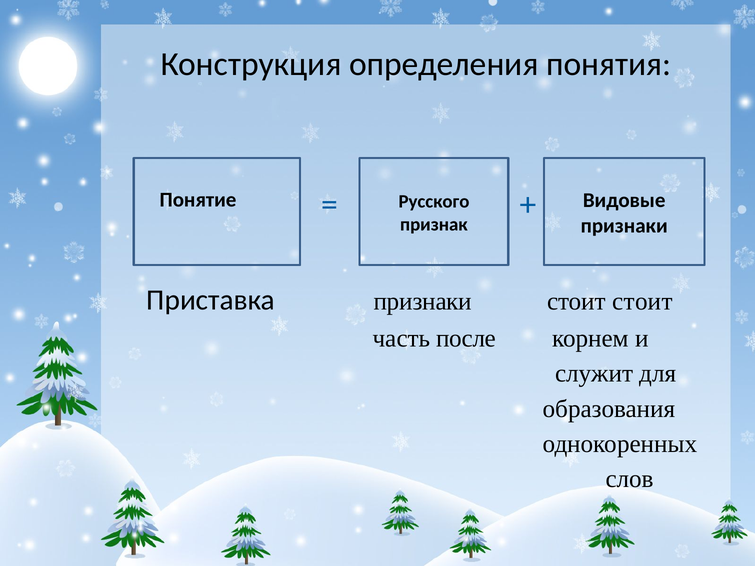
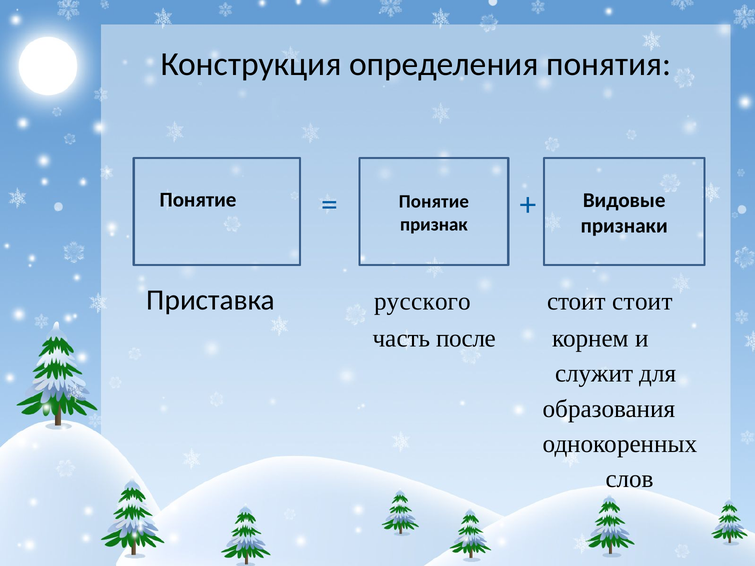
Понятие Русского: Русского -> Понятие
Приставка признаки: признаки -> русского
